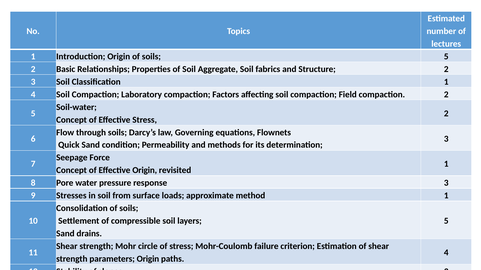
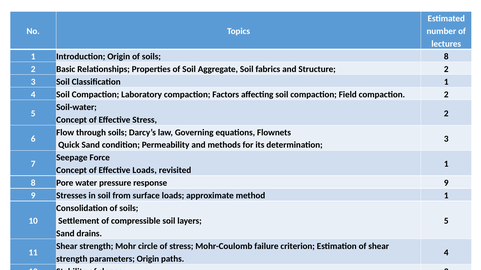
soils 5: 5 -> 8
Effective Origin: Origin -> Loads
response 3: 3 -> 9
